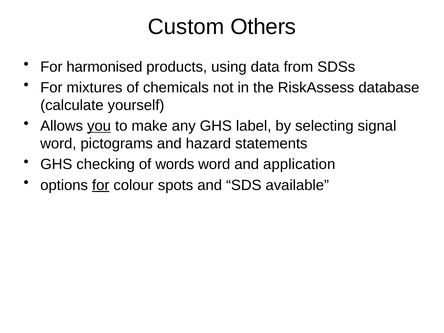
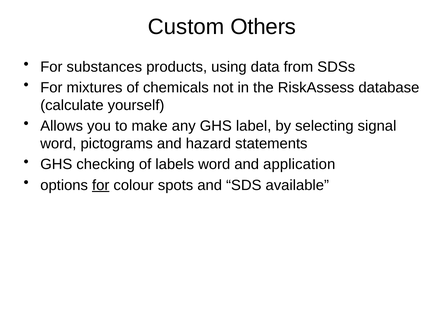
harmonised: harmonised -> substances
you underline: present -> none
words: words -> labels
